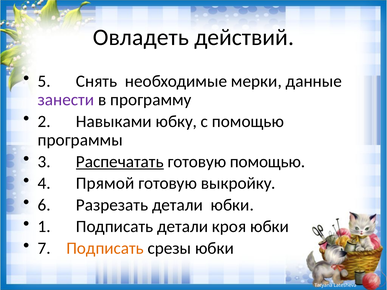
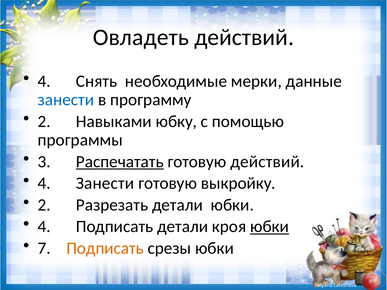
5 at (44, 81): 5 -> 4
занести at (66, 100) colour: purple -> blue
готовую помощью: помощью -> действий
4 Прямой: Прямой -> Занести
6 at (44, 205): 6 -> 2
1 at (44, 227): 1 -> 4
юбки at (270, 227) underline: none -> present
